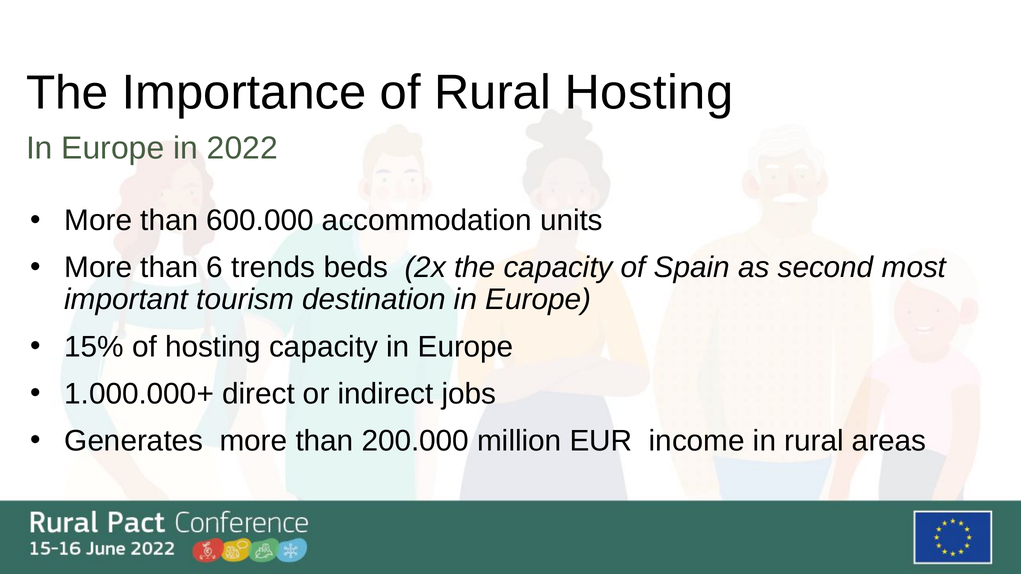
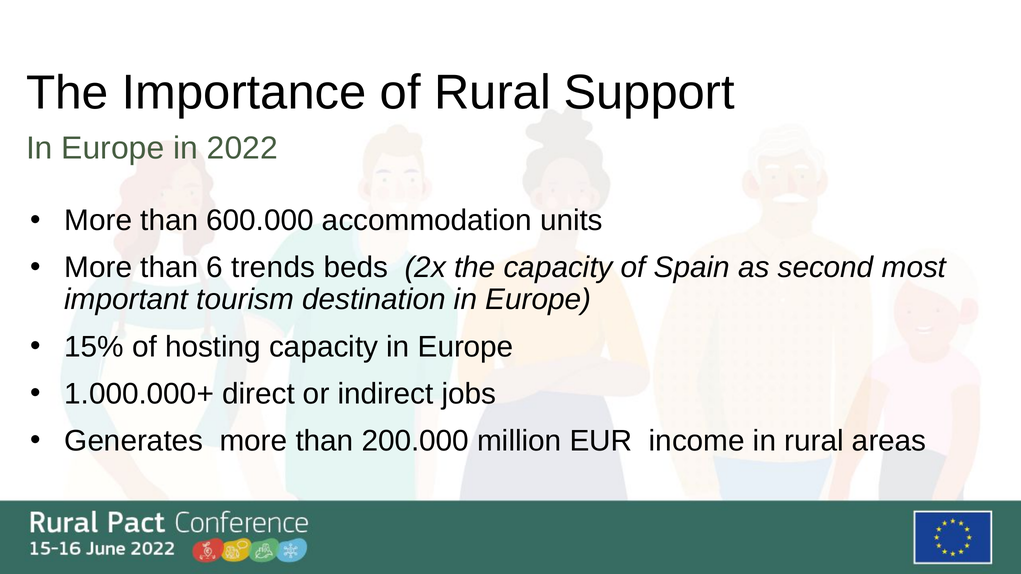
Rural Hosting: Hosting -> Support
